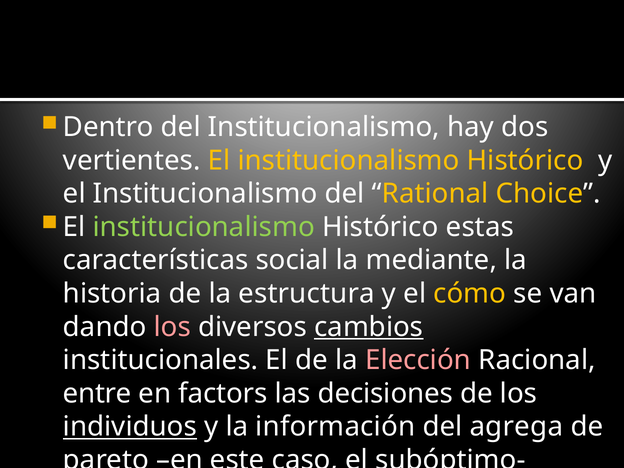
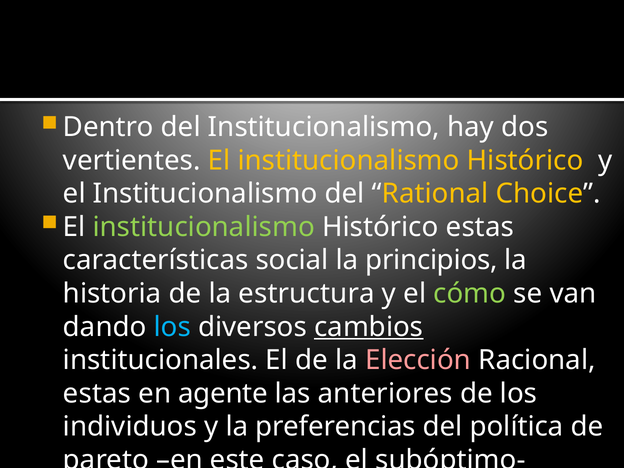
mediante: mediante -> principios
cómo colour: yellow -> light green
los at (172, 327) colour: pink -> light blue
entre at (97, 393): entre -> estas
factors: factors -> agente
decisiones: decisiones -> anteriores
individuos underline: present -> none
información: información -> preferencias
agrega: agrega -> política
